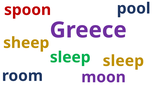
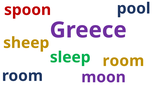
sleep at (123, 61): sleep -> room
